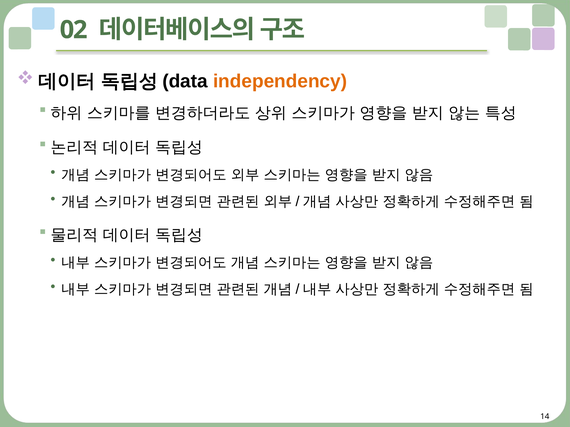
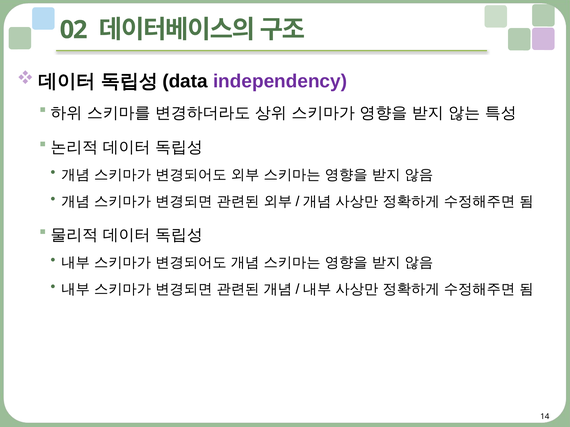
independency colour: orange -> purple
